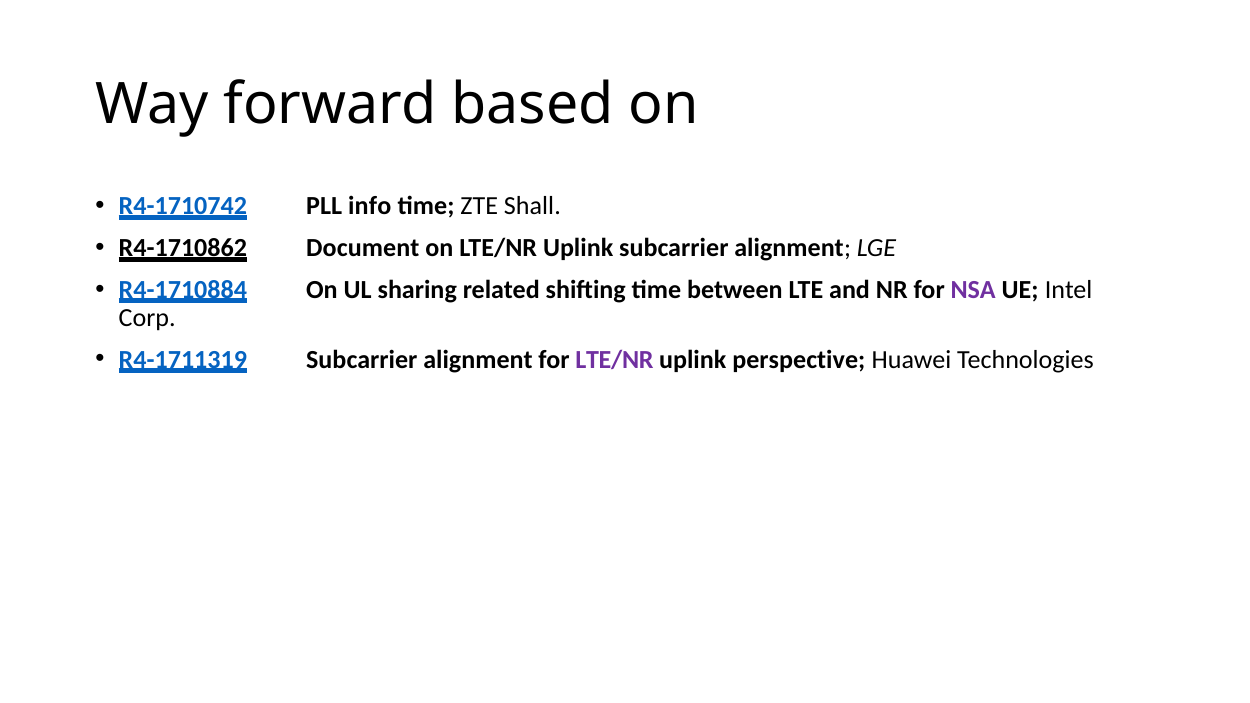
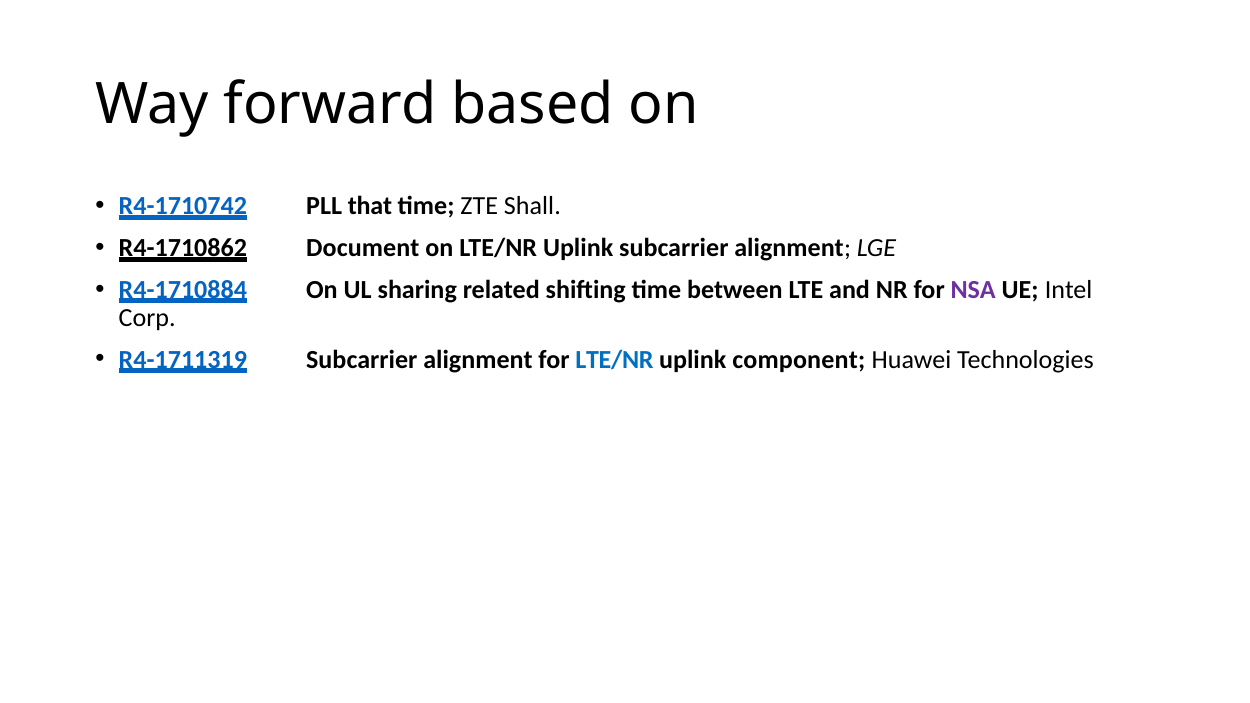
info: info -> that
LTE/NR at (614, 360) colour: purple -> blue
perspective: perspective -> component
